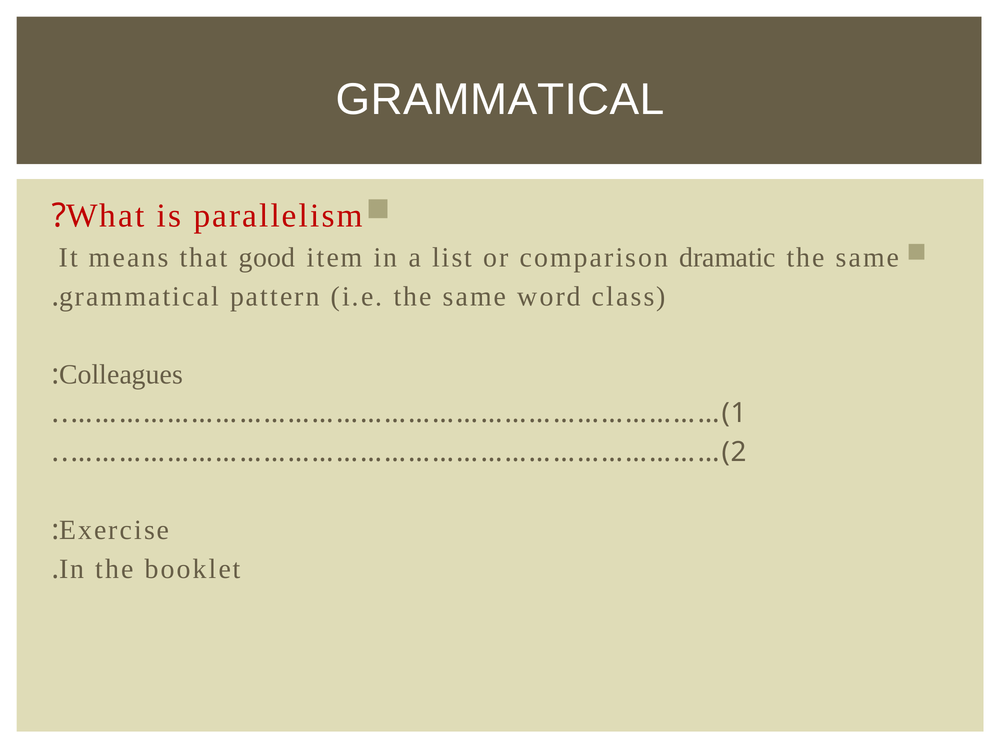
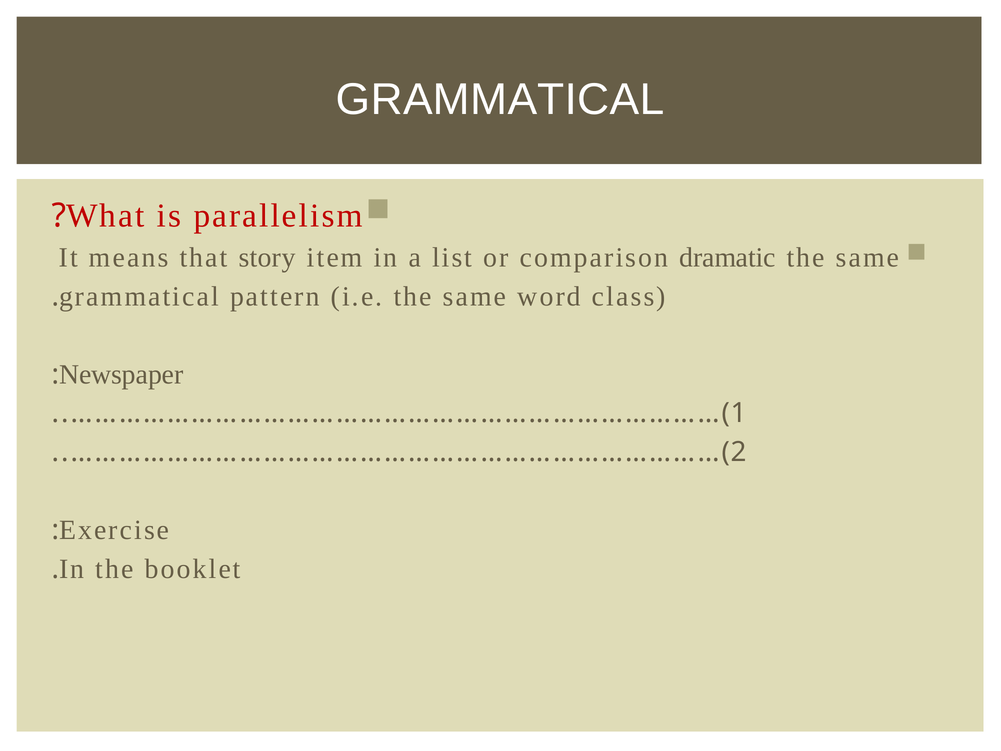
good: good -> story
Colleagues: Colleagues -> Newspaper
